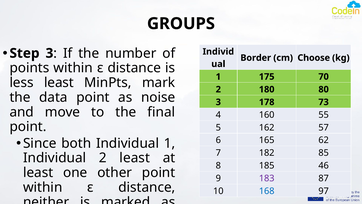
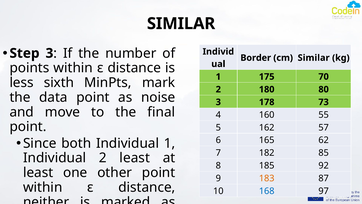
GROUPS at (181, 24): GROUPS -> SIMILAR
cm Choose: Choose -> Similar
less least: least -> sixth
46: 46 -> 92
183 colour: purple -> orange
